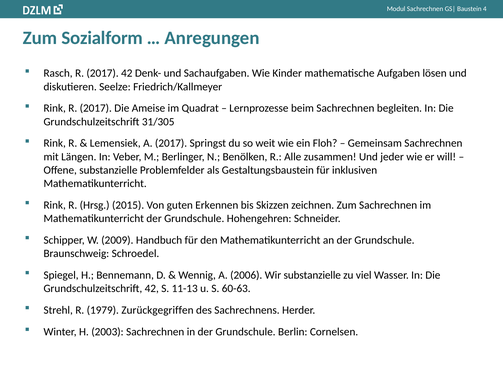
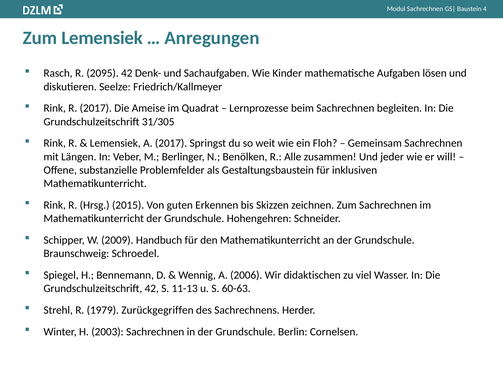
Zum Sozialform: Sozialform -> Lemensiek
Rasch R 2017: 2017 -> 2095
Wir substanzielle: substanzielle -> didaktischen
